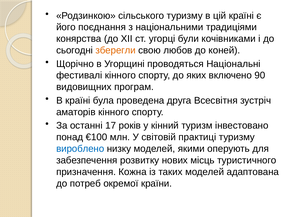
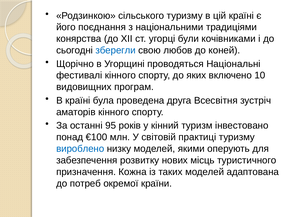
зберегли colour: orange -> blue
90: 90 -> 10
17: 17 -> 95
